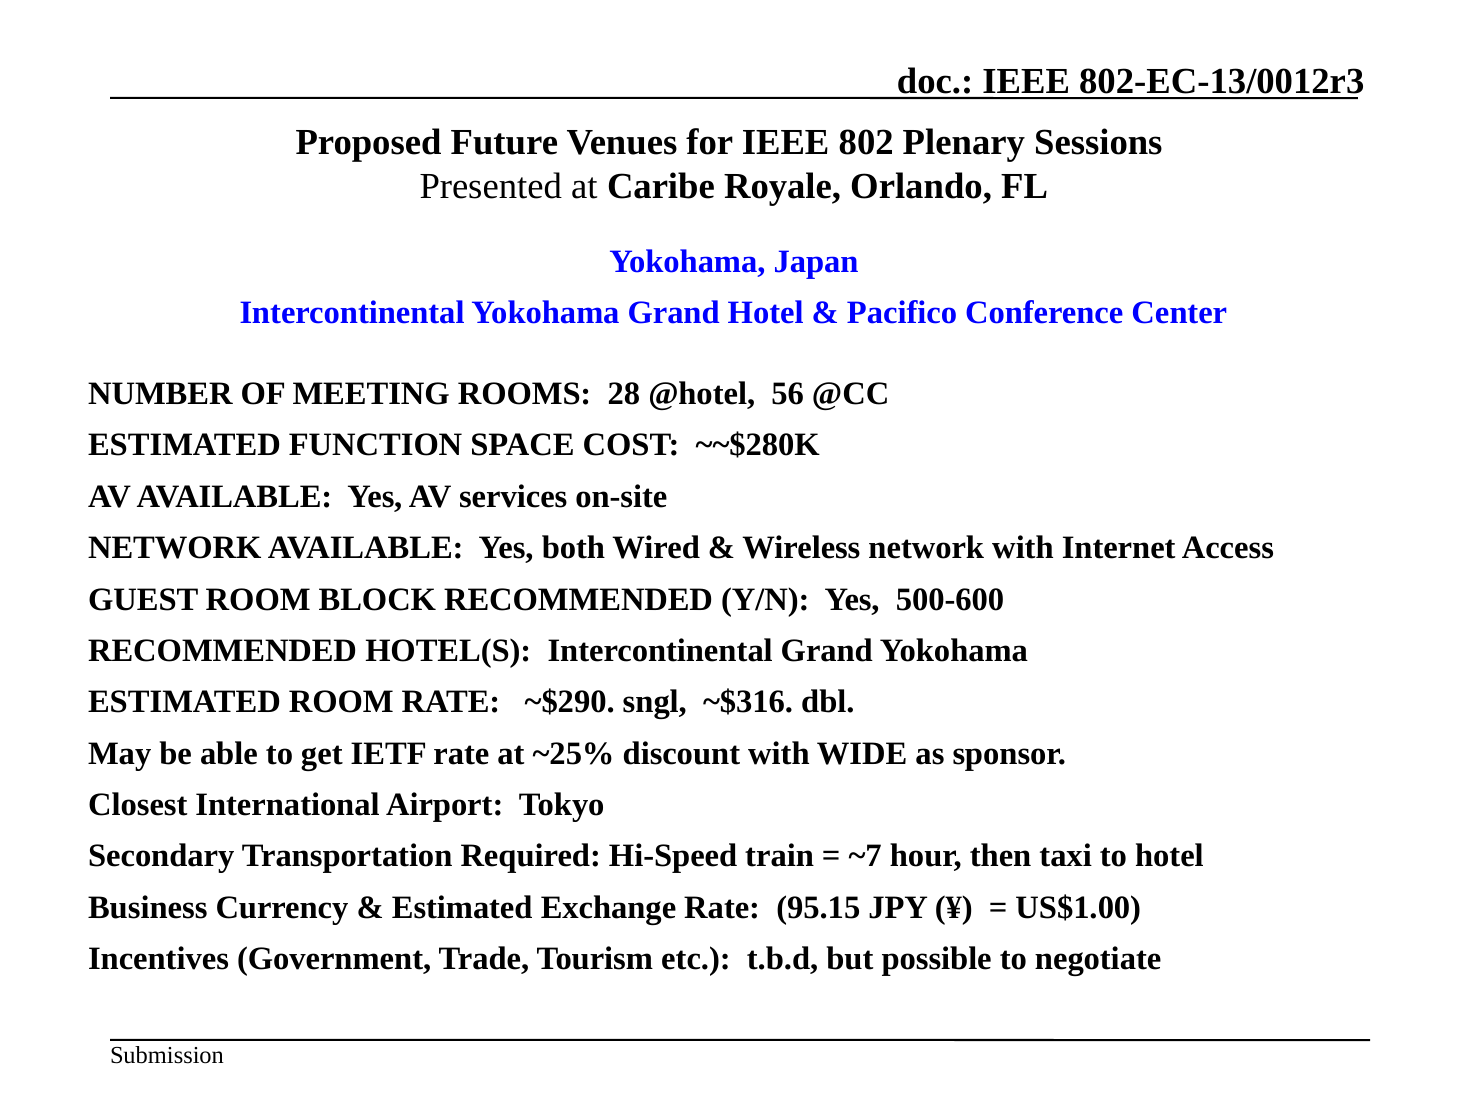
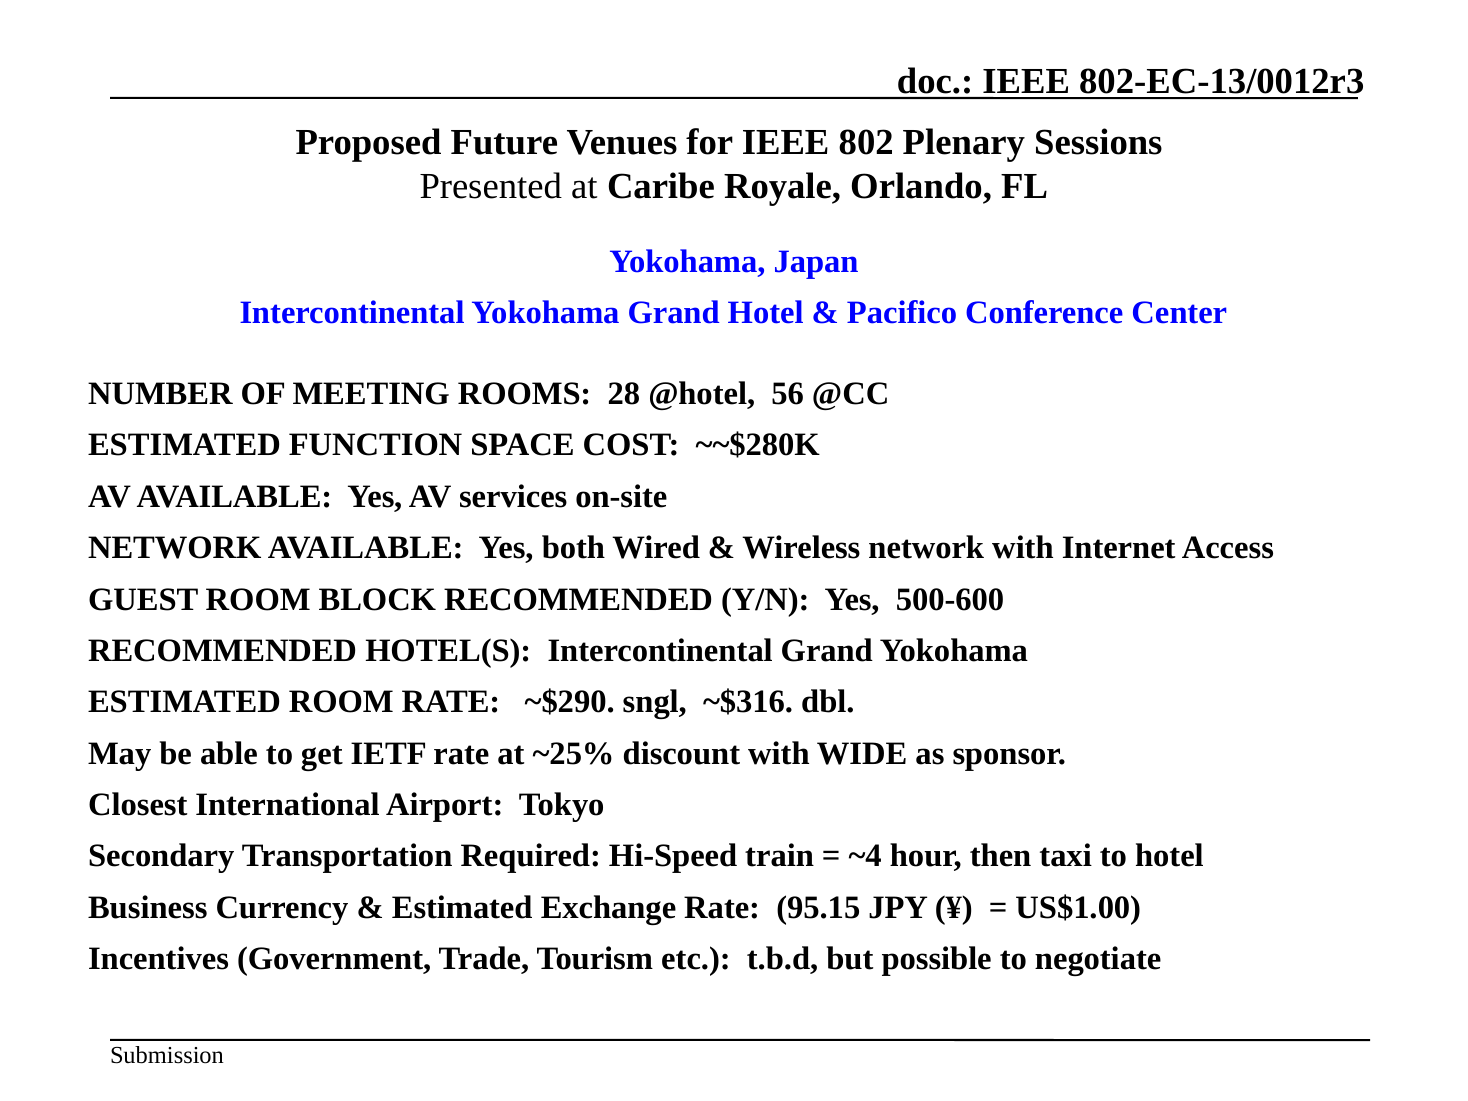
~7: ~7 -> ~4
